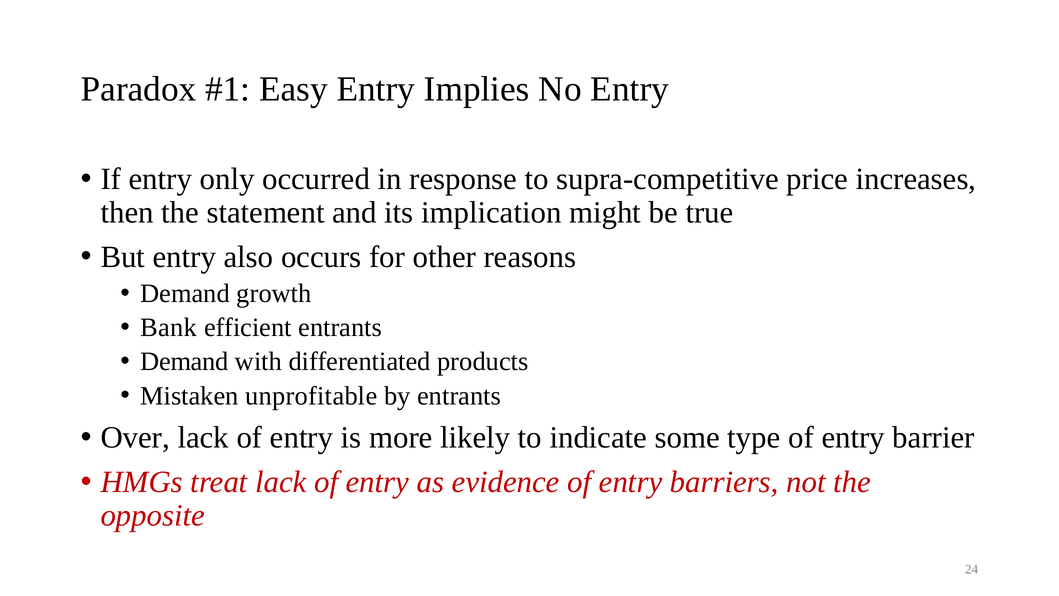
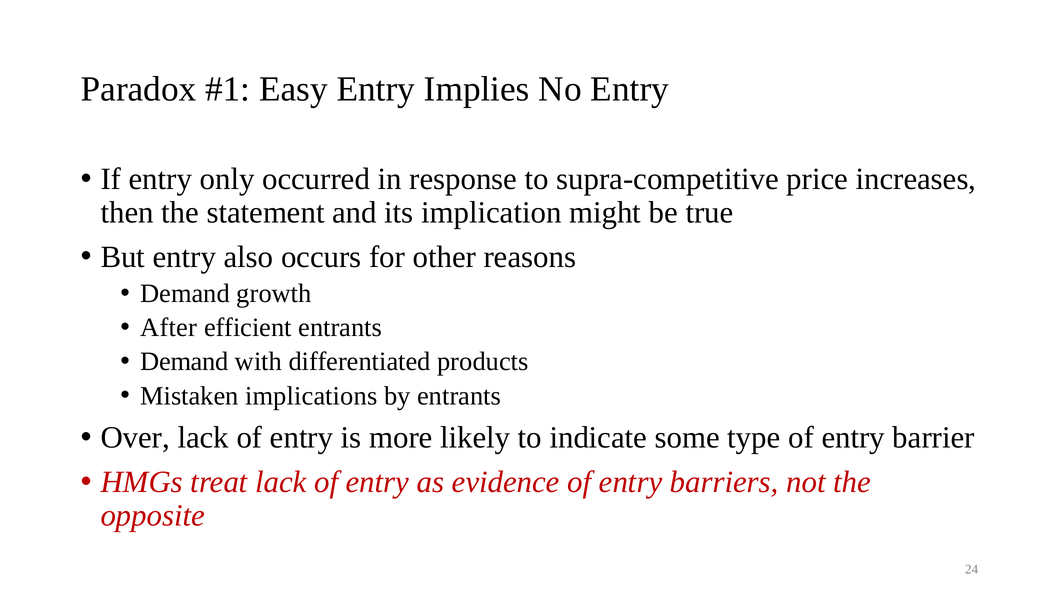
Bank: Bank -> After
unprofitable: unprofitable -> implications
